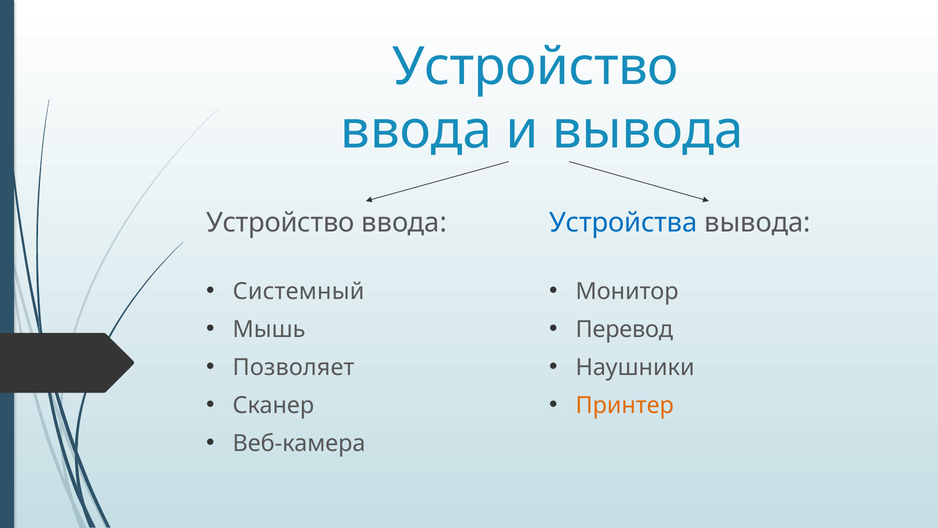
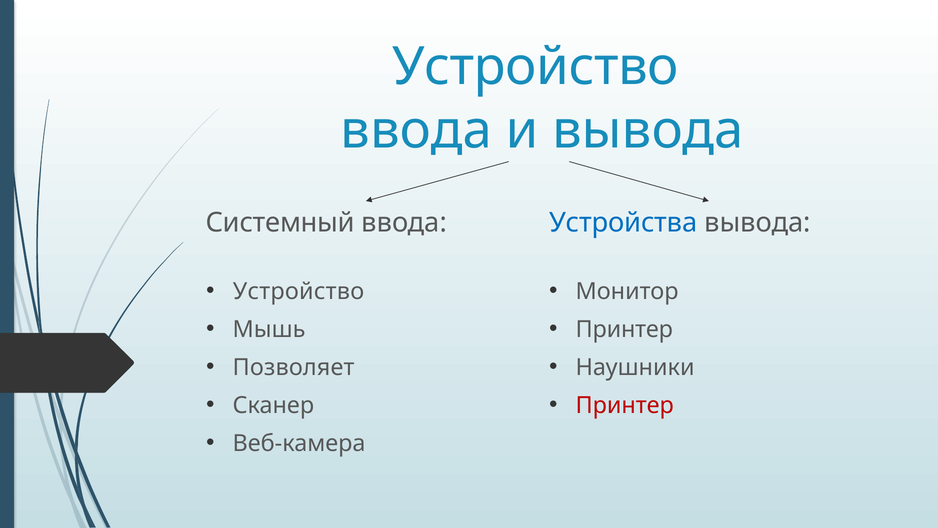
Устройство at (280, 223): Устройство -> Системный
Системный at (299, 291): Системный -> Устройство
Перевод at (624, 329): Перевод -> Принтер
Принтер at (625, 405) colour: orange -> red
